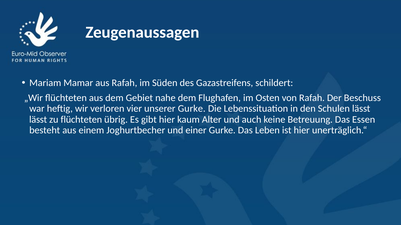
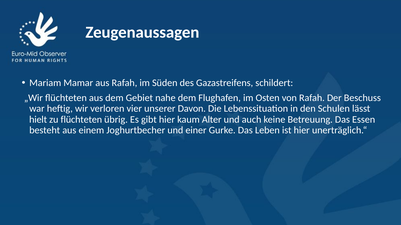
unserer Gurke: Gurke -> Davon
lässt at (38, 120): lässt -> hielt
